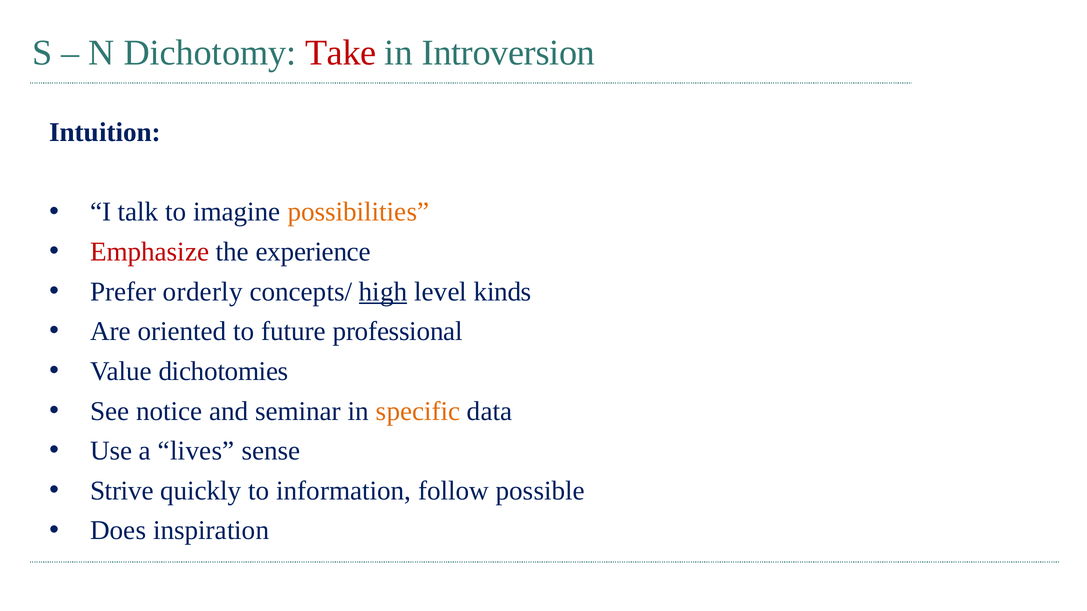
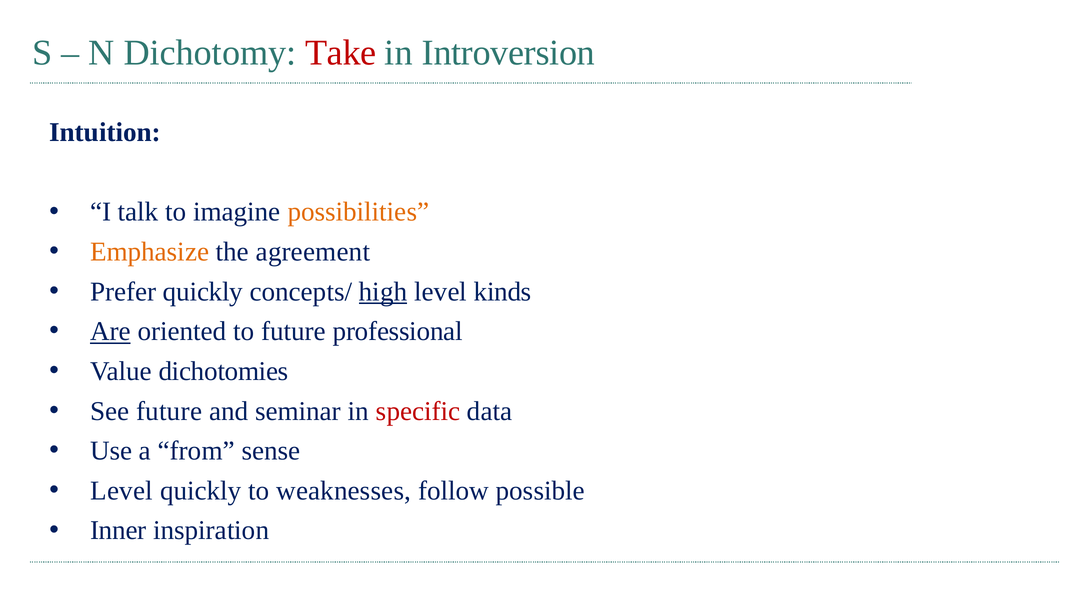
Emphasize colour: red -> orange
experience: experience -> agreement
Prefer orderly: orderly -> quickly
Are underline: none -> present
See notice: notice -> future
specific colour: orange -> red
lives: lives -> from
Strive at (122, 491): Strive -> Level
information: information -> weaknesses
Does: Does -> Inner
